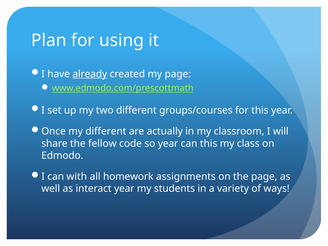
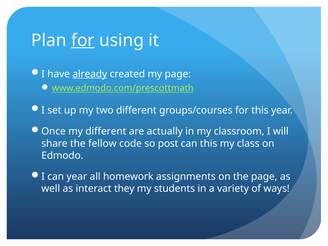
for at (83, 40) underline: none -> present
so year: year -> post
can with: with -> year
interact year: year -> they
